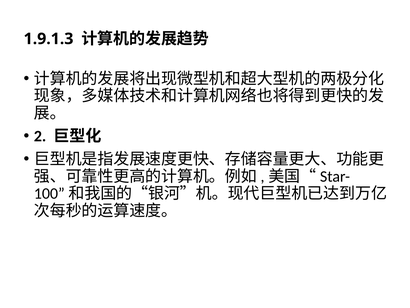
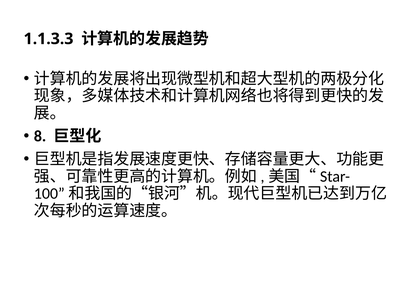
1.9.1.3: 1.9.1.3 -> 1.1.3.3
2: 2 -> 8
